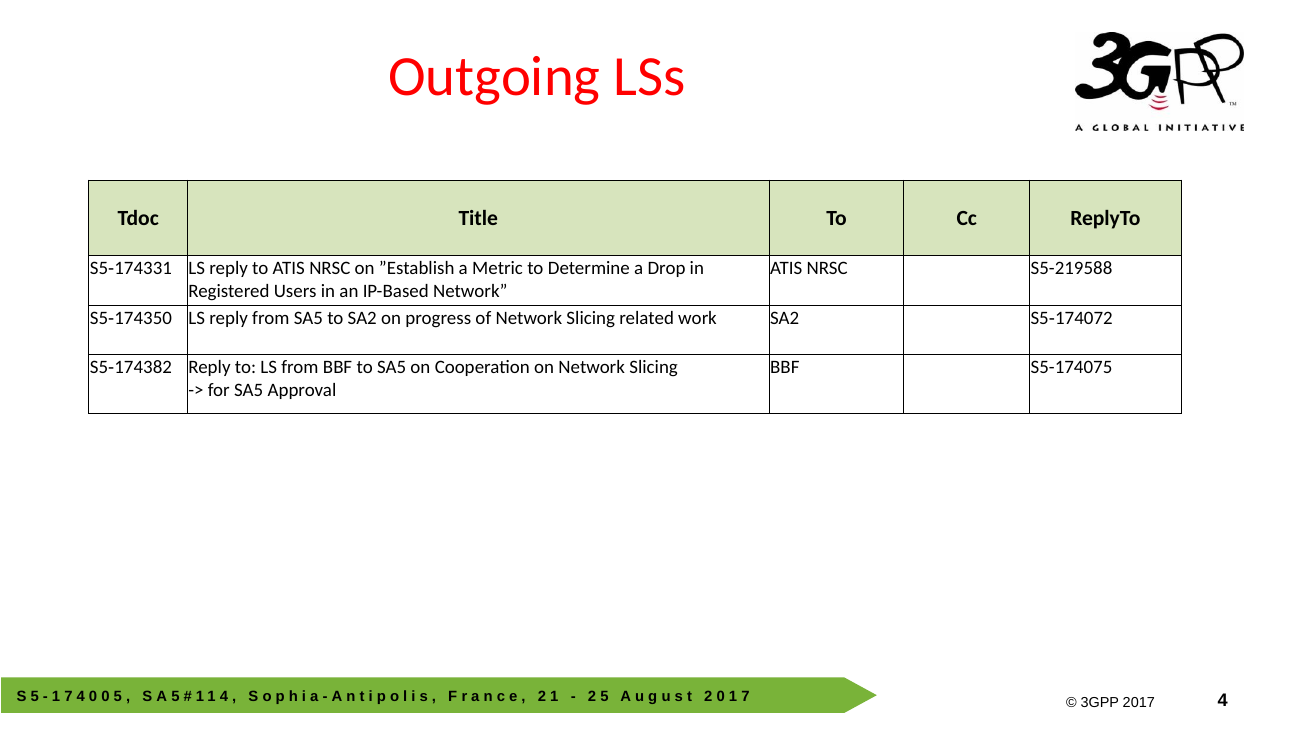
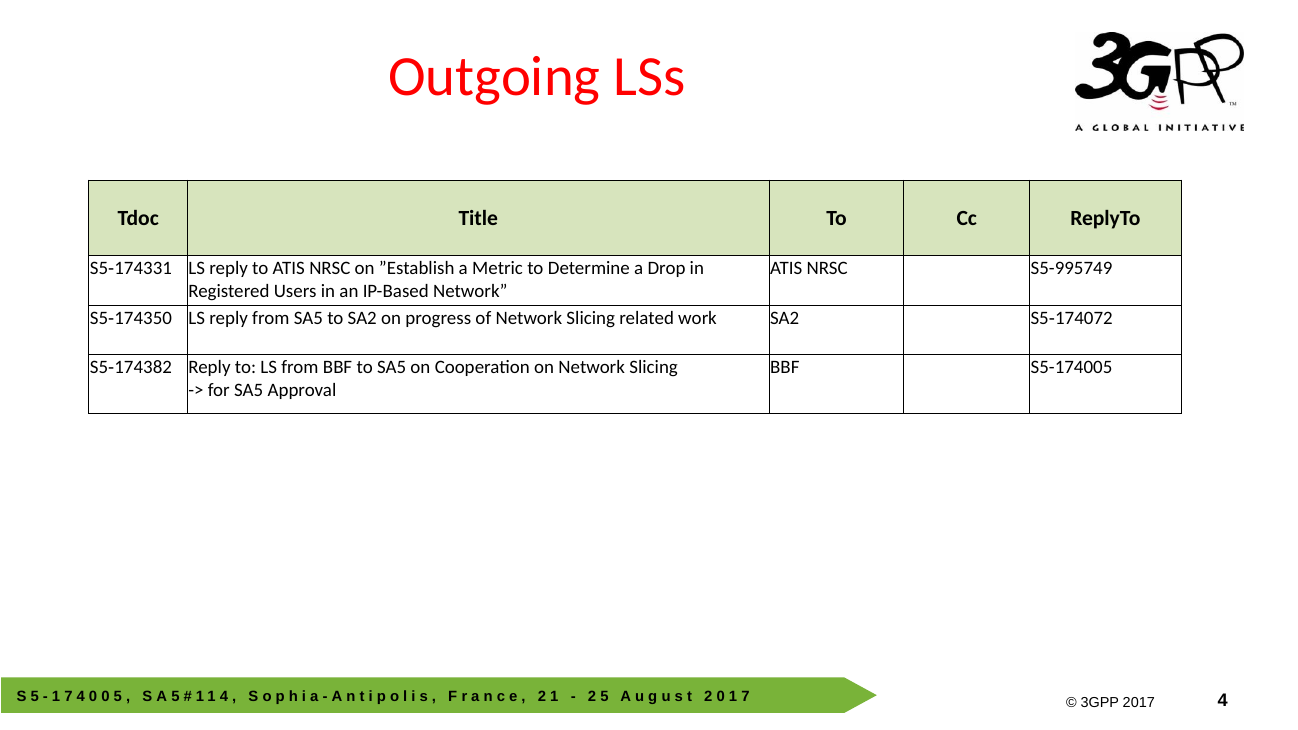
S5-219588: S5-219588 -> S5-995749
S5-174075: S5-174075 -> S5-174005
